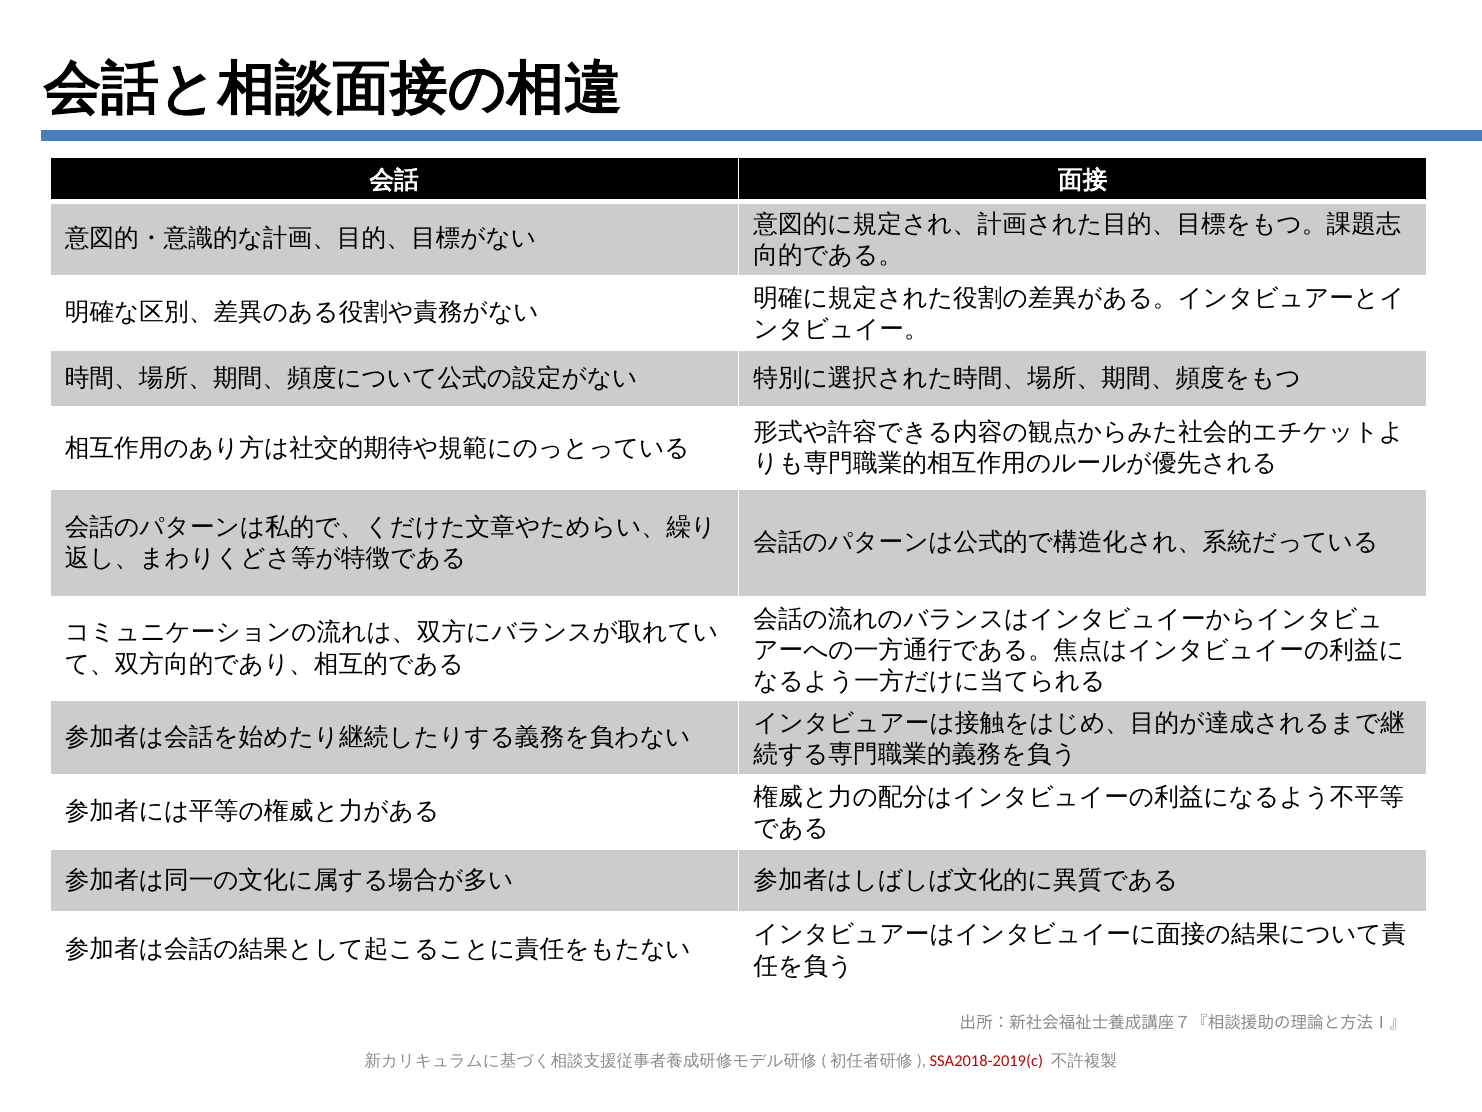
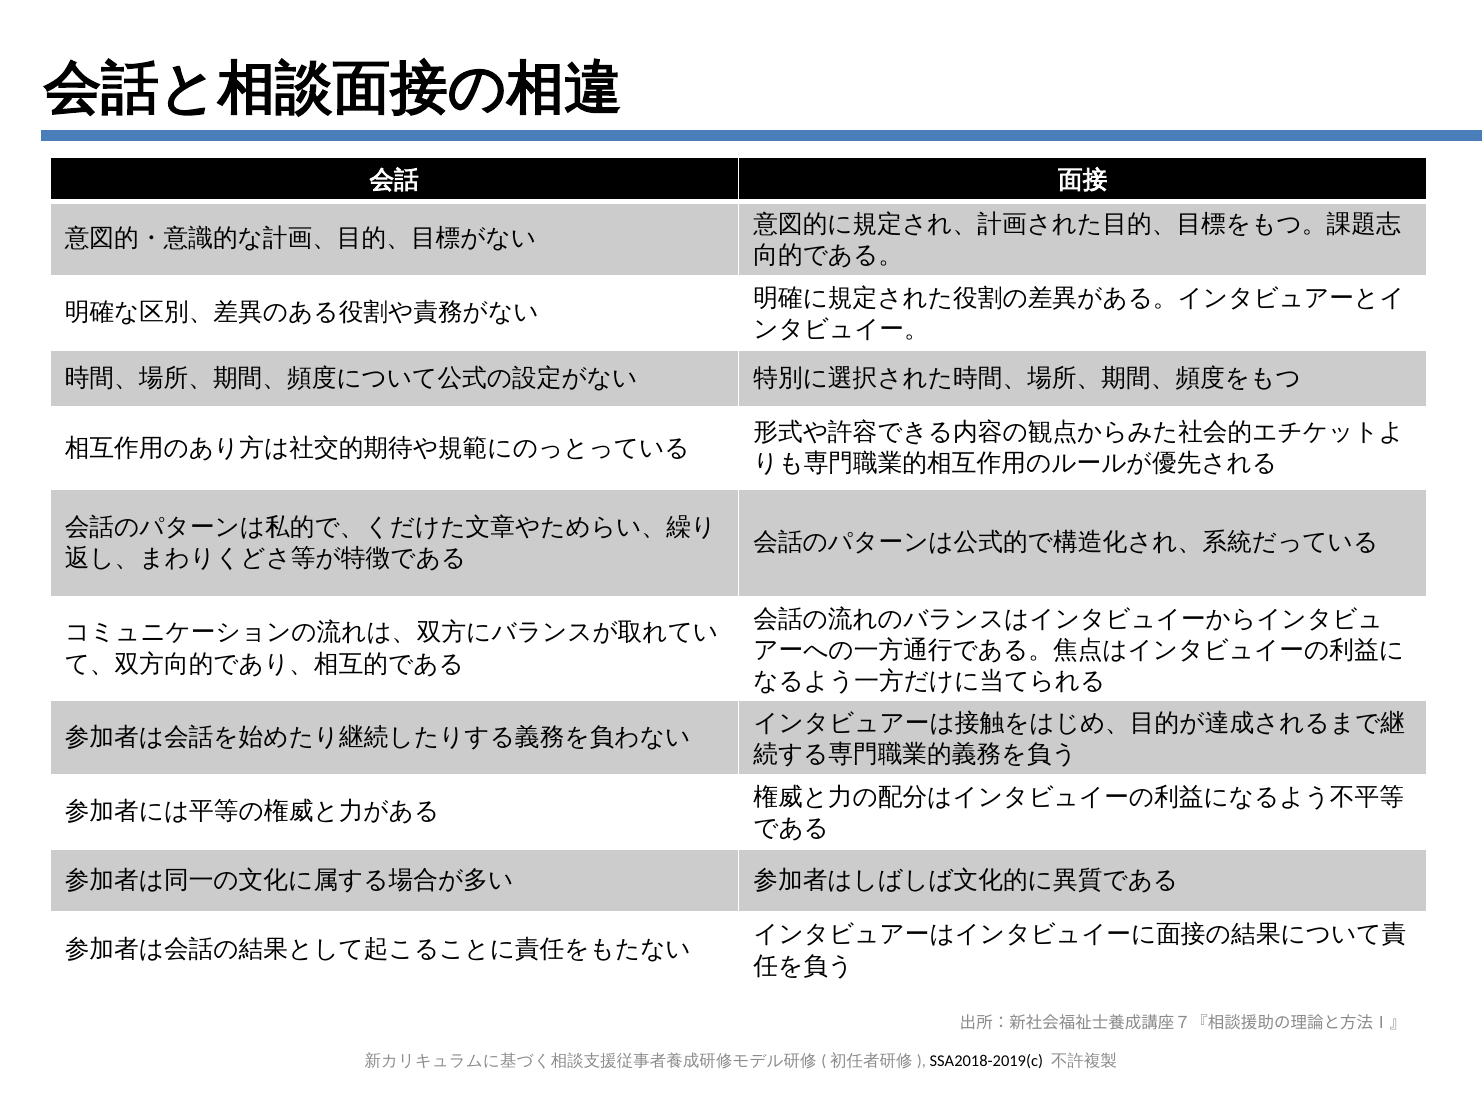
SSA2018-2019(c colour: red -> black
